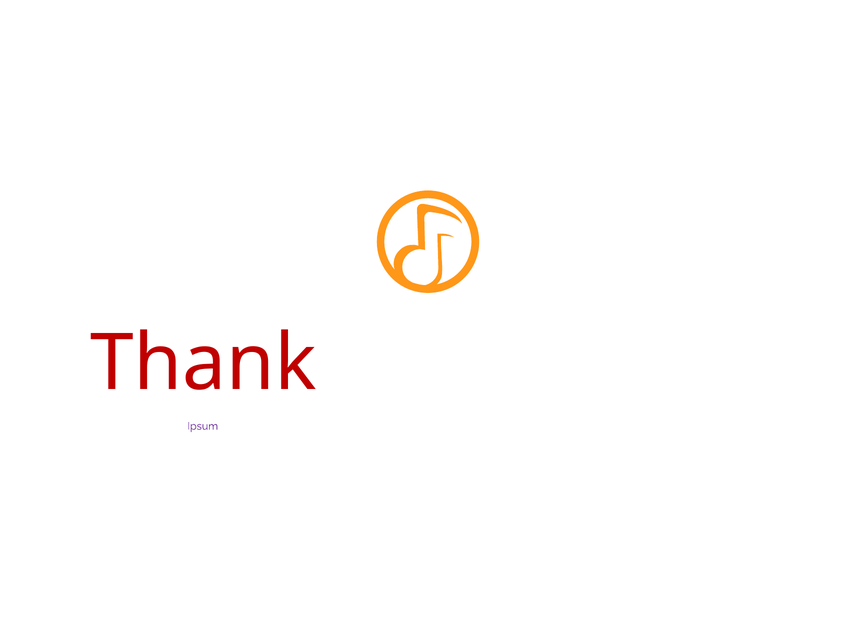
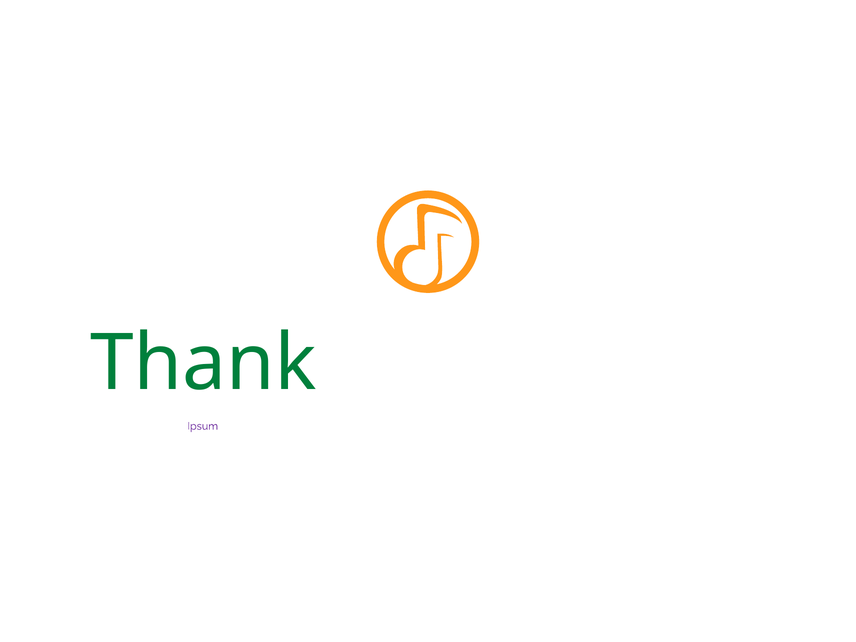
Thank colour: red -> green
